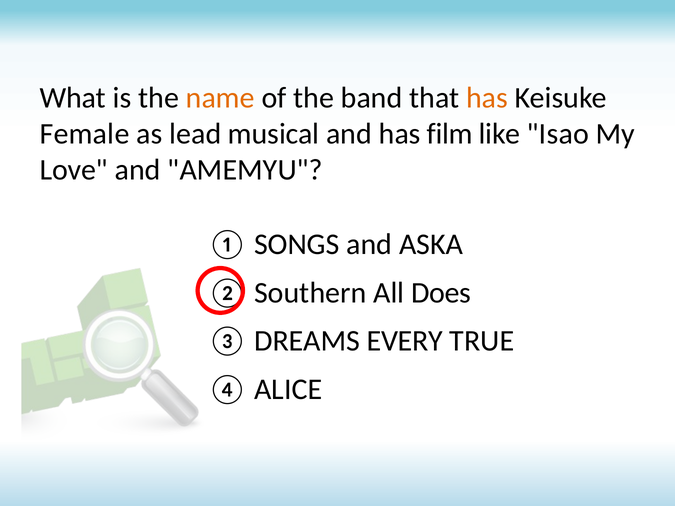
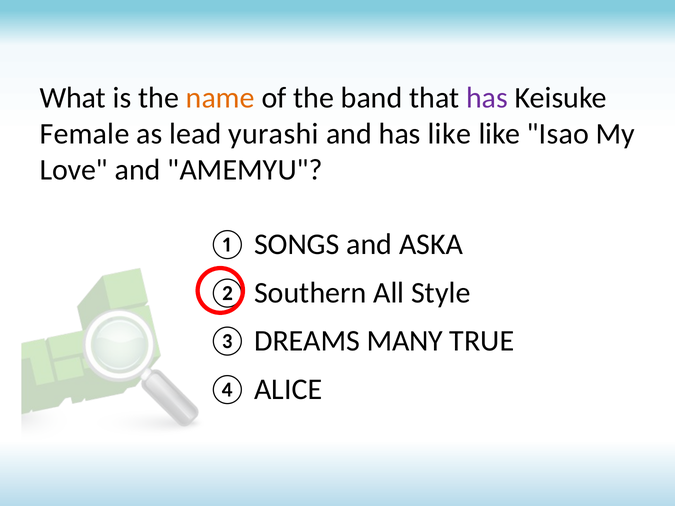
has at (487, 98) colour: orange -> purple
musical: musical -> yurashi
has film: film -> like
Does: Does -> Style
EVERY: EVERY -> MANY
